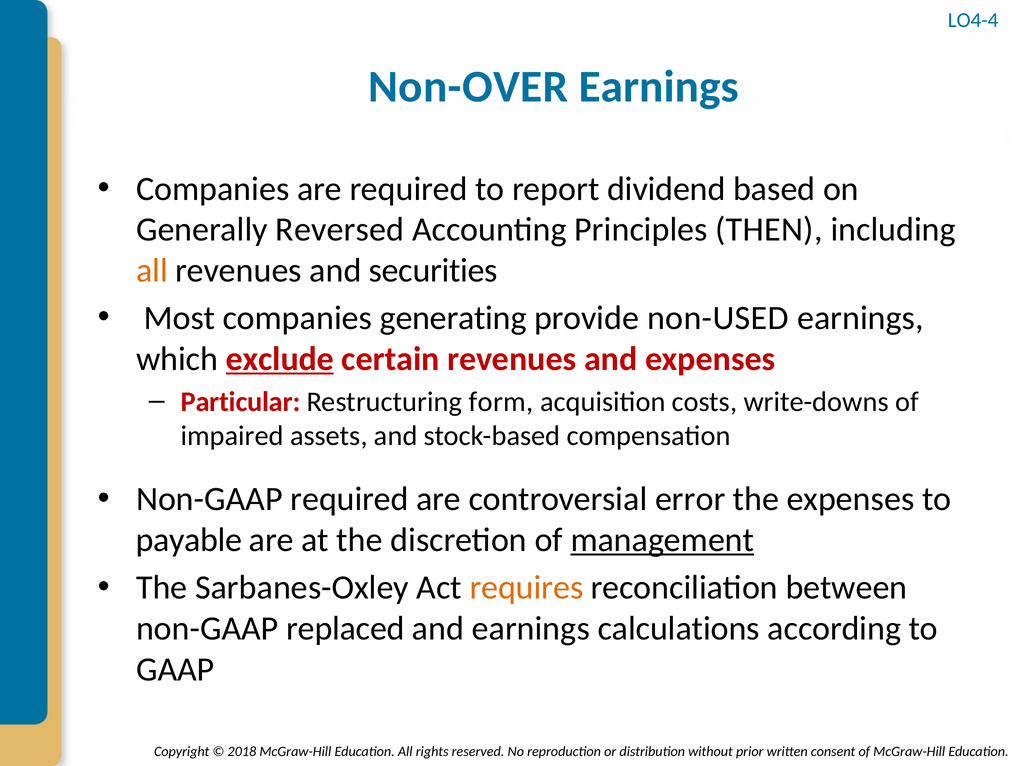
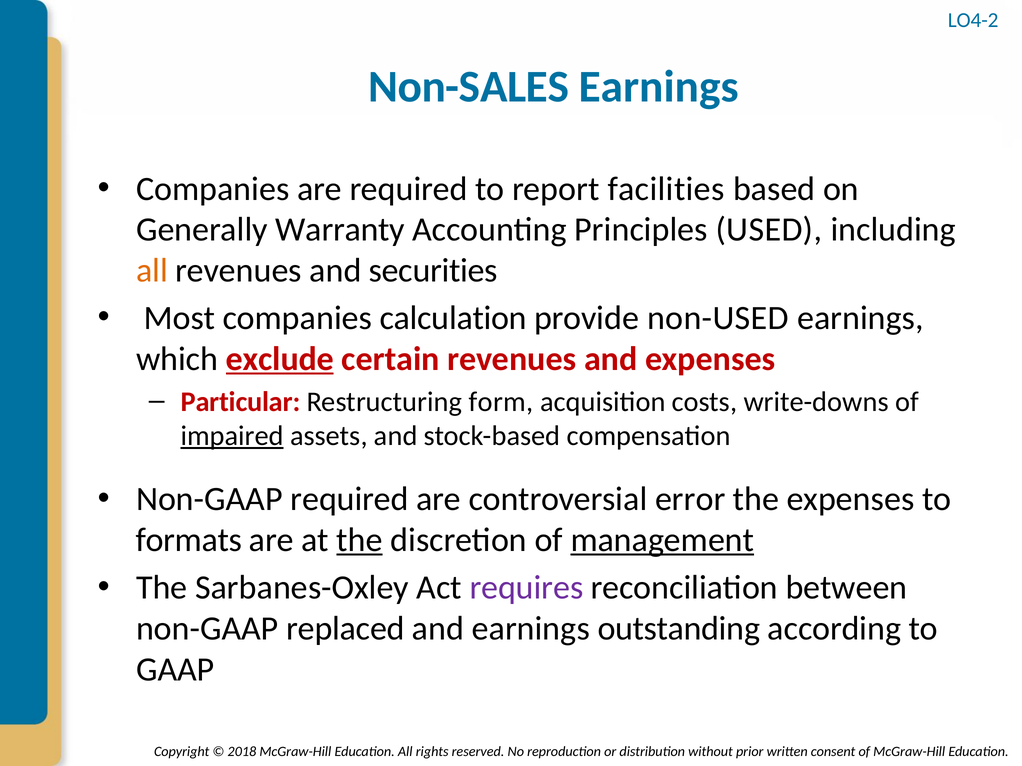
LO4-4: LO4-4 -> LO4-2
Non-OVER: Non-OVER -> Non-SALES
dividend: dividend -> facilities
Reversed: Reversed -> Warranty
THEN: THEN -> USED
generating: generating -> calculation
impaired underline: none -> present
payable: payable -> formats
the at (360, 540) underline: none -> present
requires colour: orange -> purple
calculations: calculations -> outstanding
